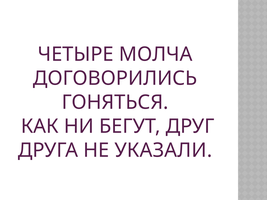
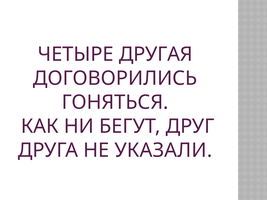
МОЛЧА: МОЛЧА -> ДРУГАЯ
